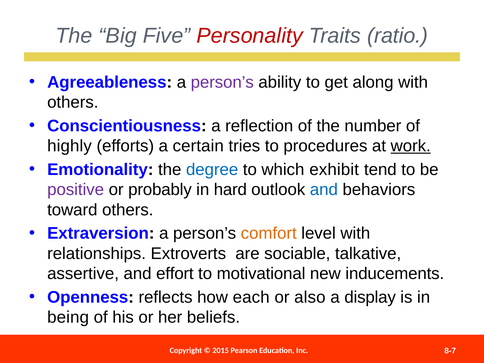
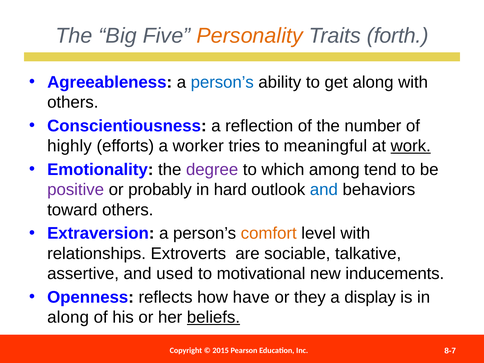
Personality colour: red -> orange
ratio: ratio -> forth
person’s at (222, 82) colour: purple -> blue
certain: certain -> worker
procedures: procedures -> meaningful
degree colour: blue -> purple
exhibit: exhibit -> among
effort: effort -> used
each: each -> have
also: also -> they
being at (68, 317): being -> along
beliefs underline: none -> present
